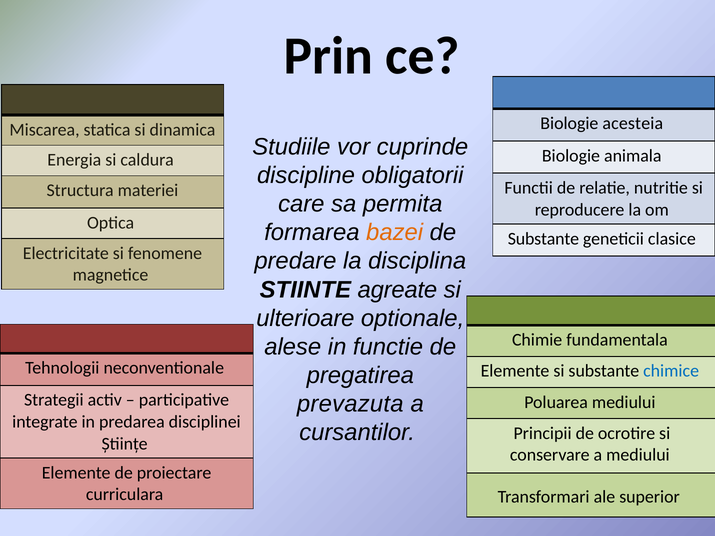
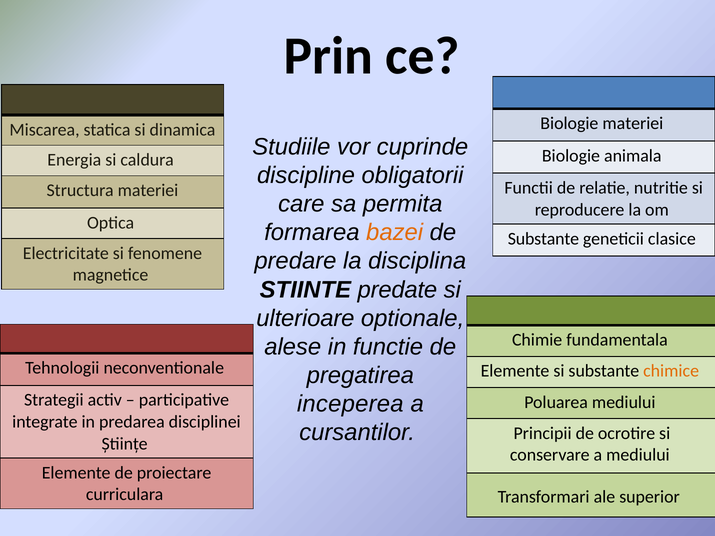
Biologie acesteia: acesteia -> materiei
agreate: agreate -> predate
chimice colour: blue -> orange
prevazuta: prevazuta -> inceperea
